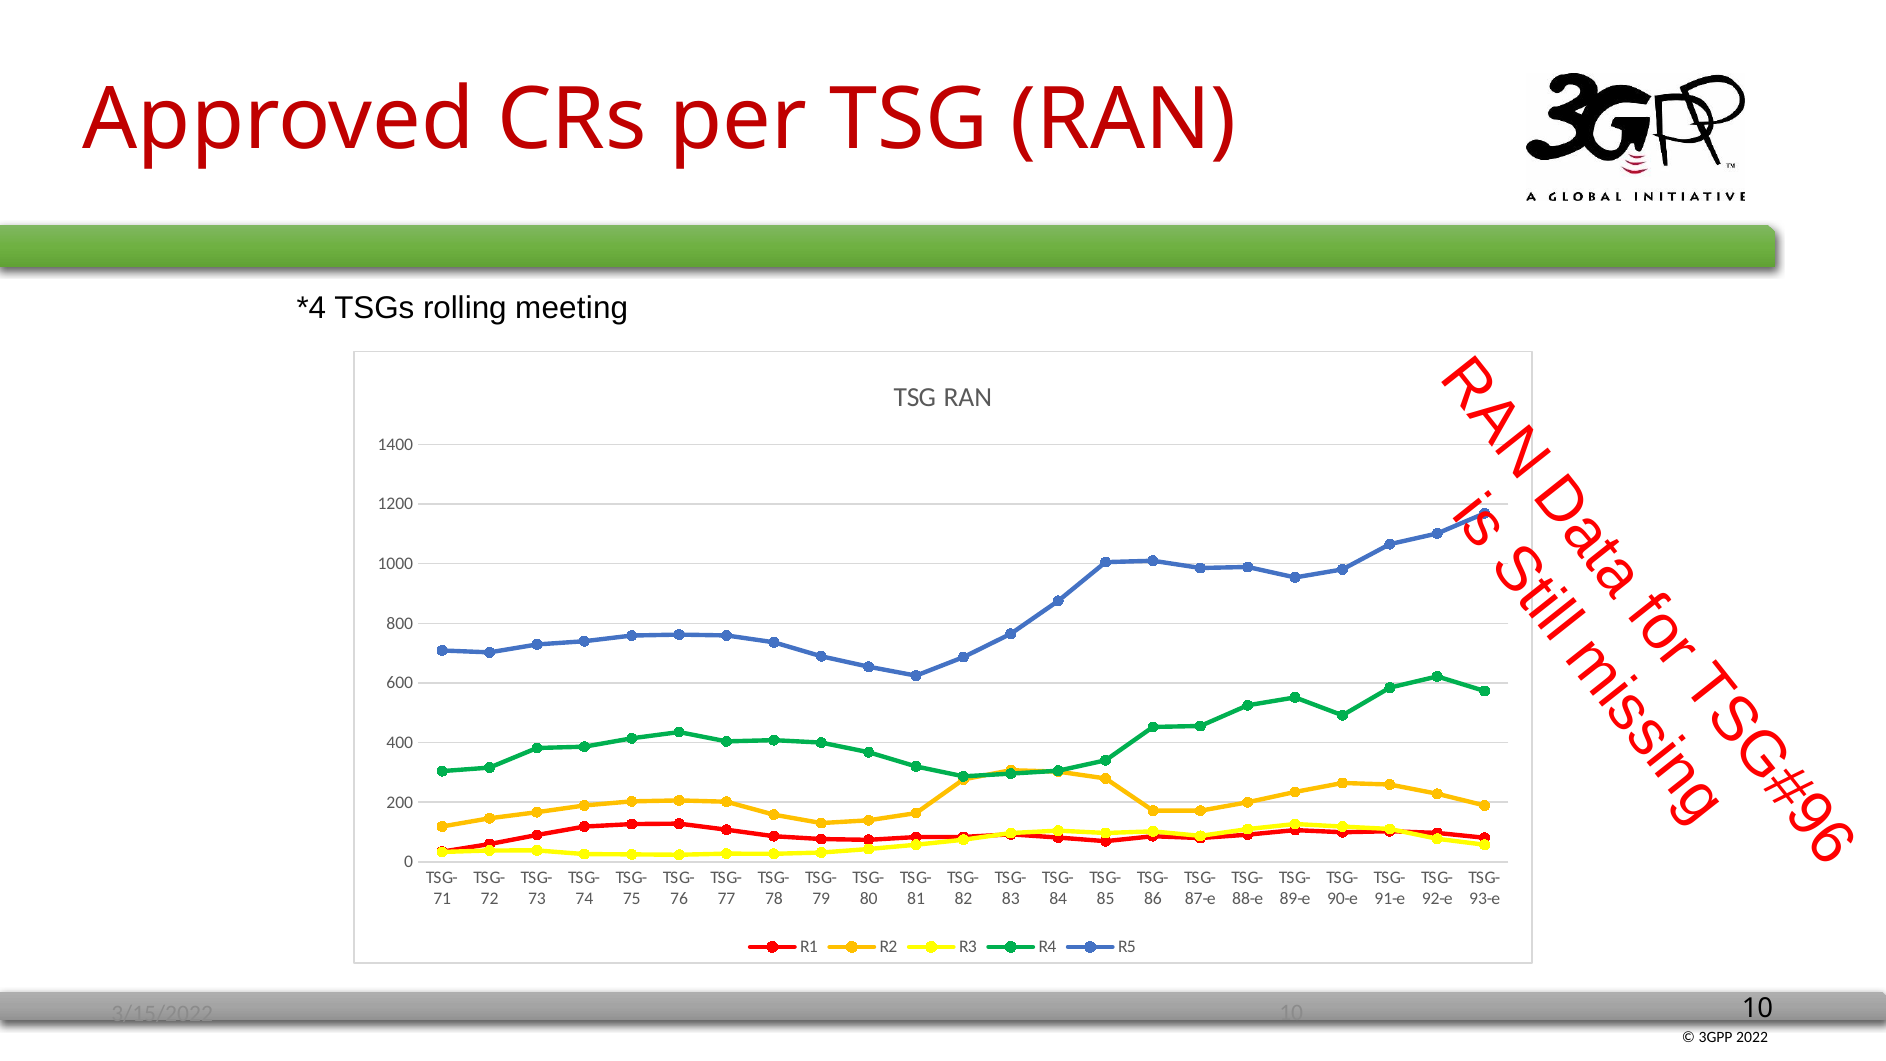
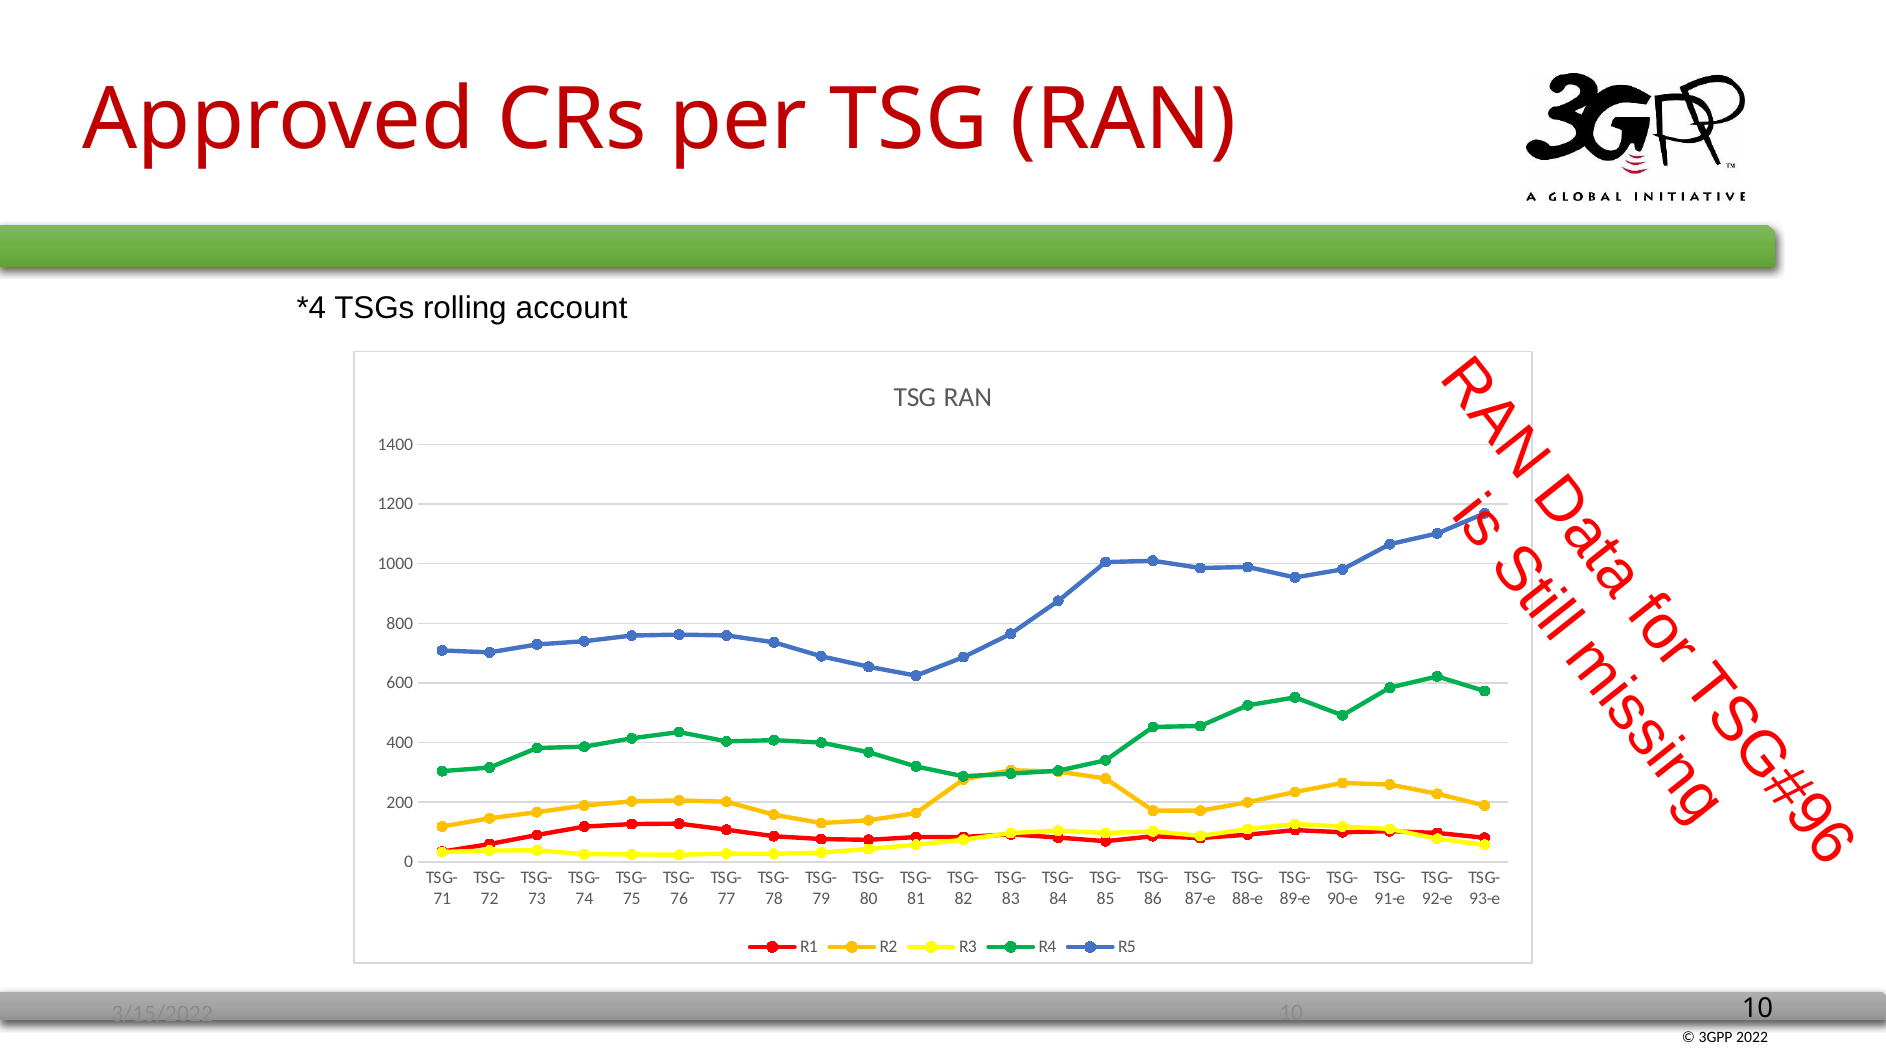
meeting: meeting -> account
